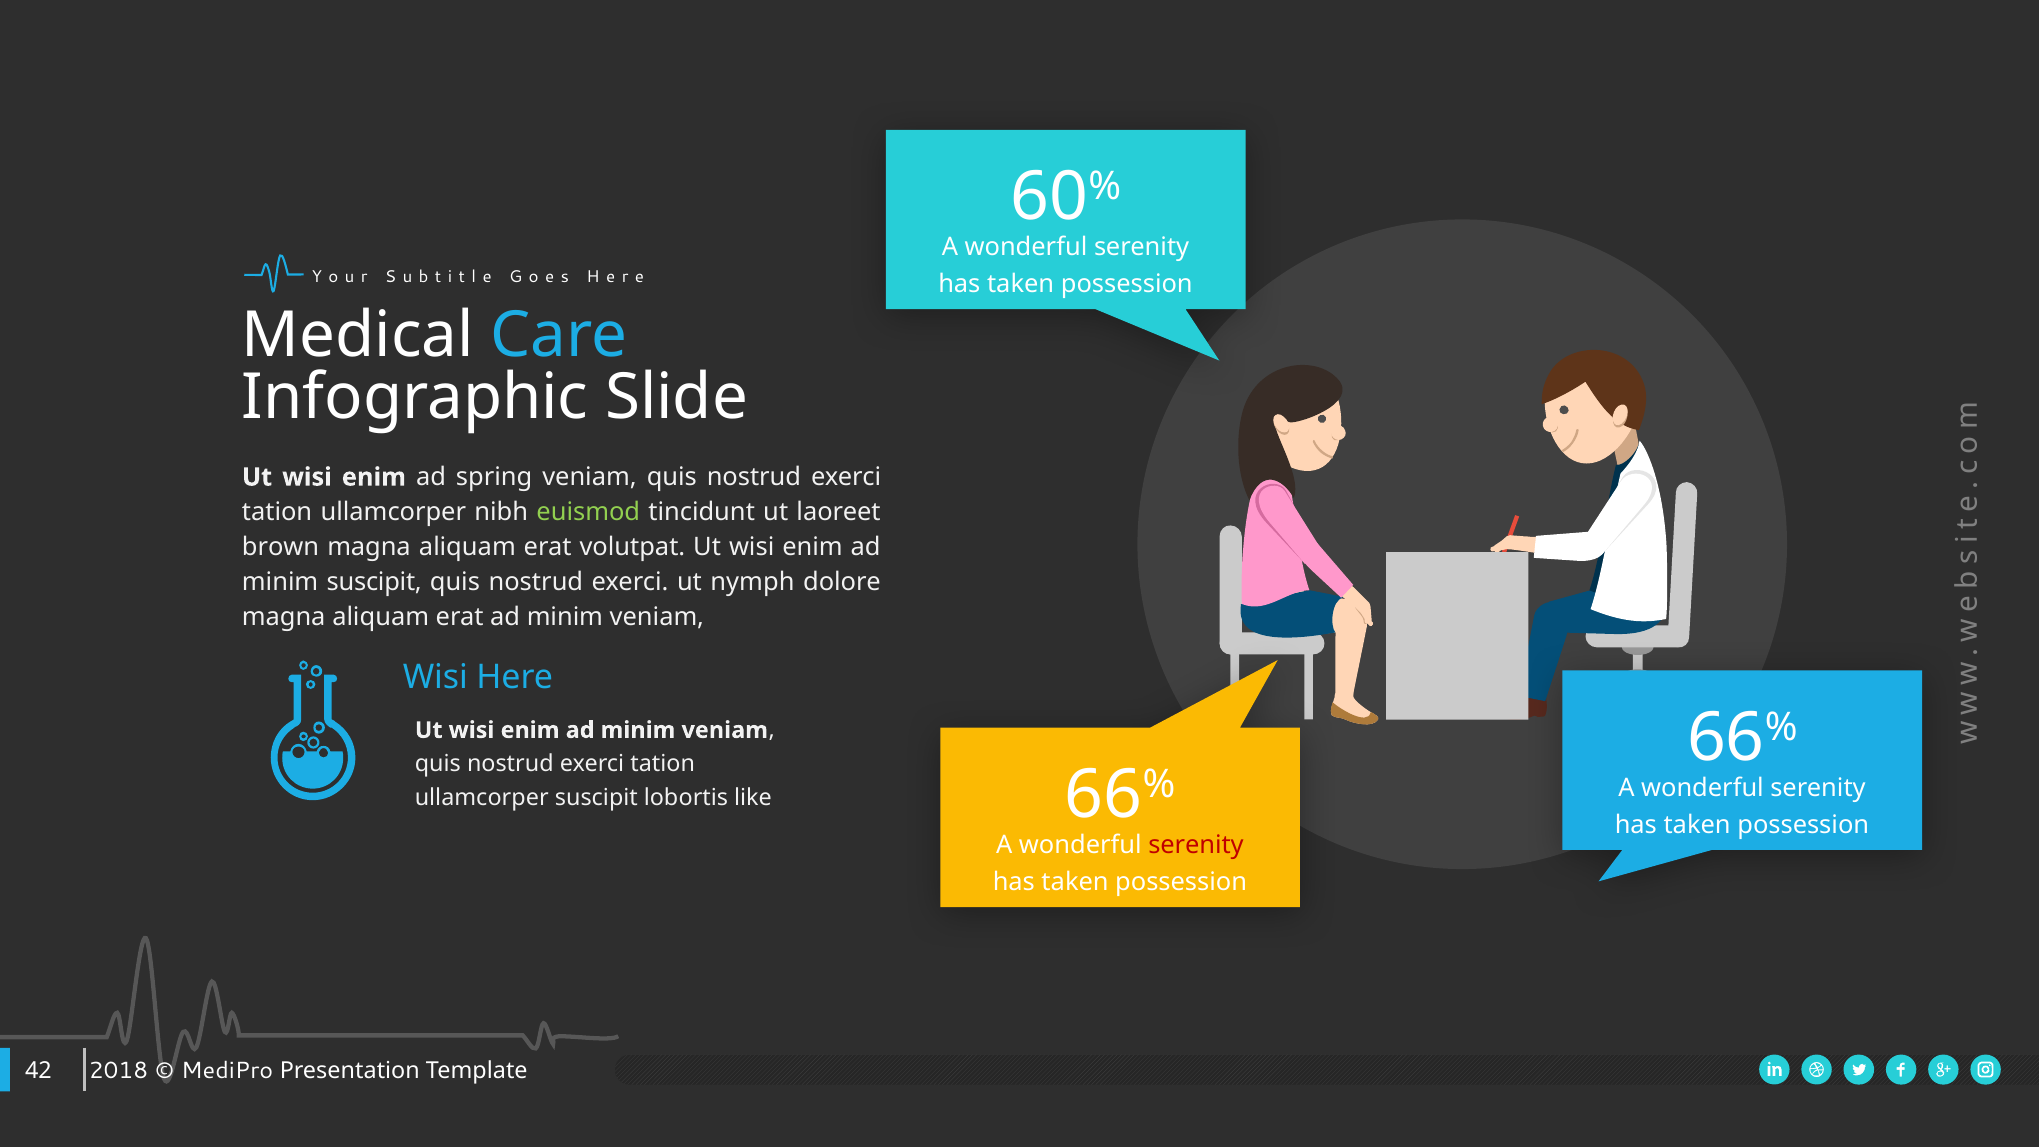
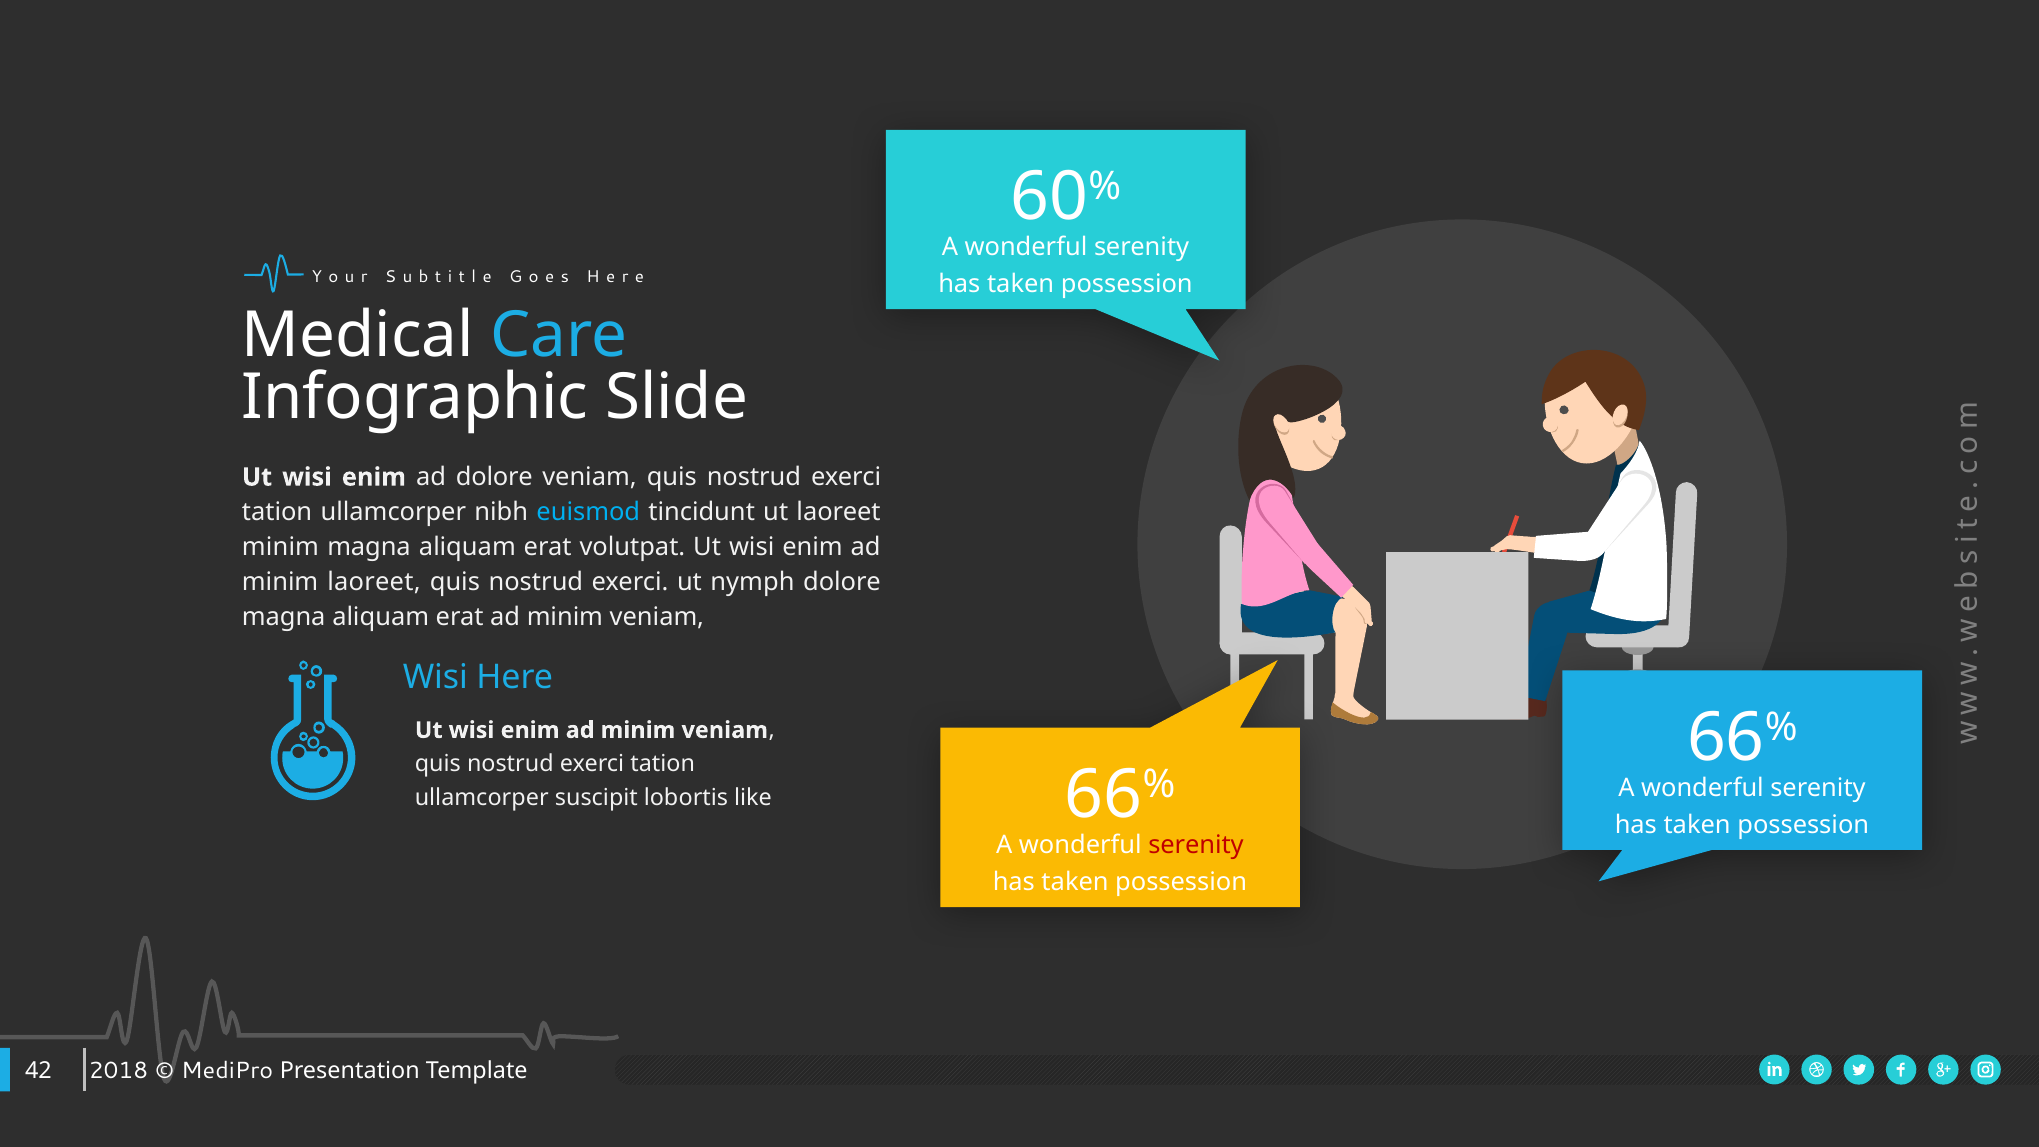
ad spring: spring -> dolore
euismod colour: light green -> light blue
brown at (281, 547): brown -> minim
minim suscipit: suscipit -> laoreet
